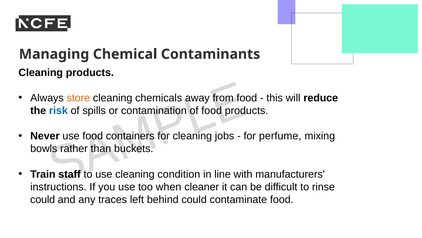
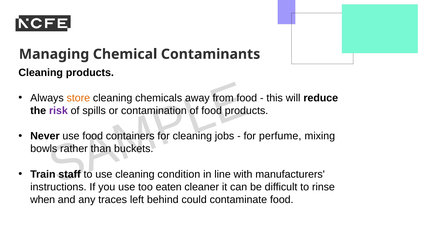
risk colour: blue -> purple
when: when -> eaten
could at (43, 199): could -> when
